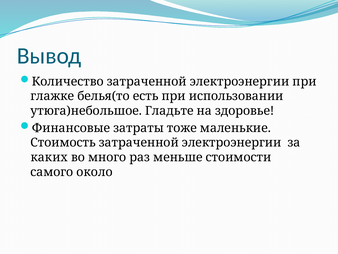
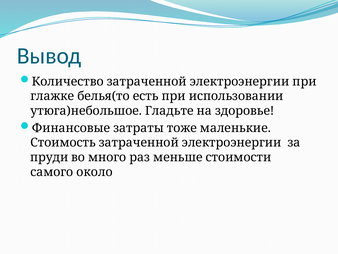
каких: каких -> пруди
